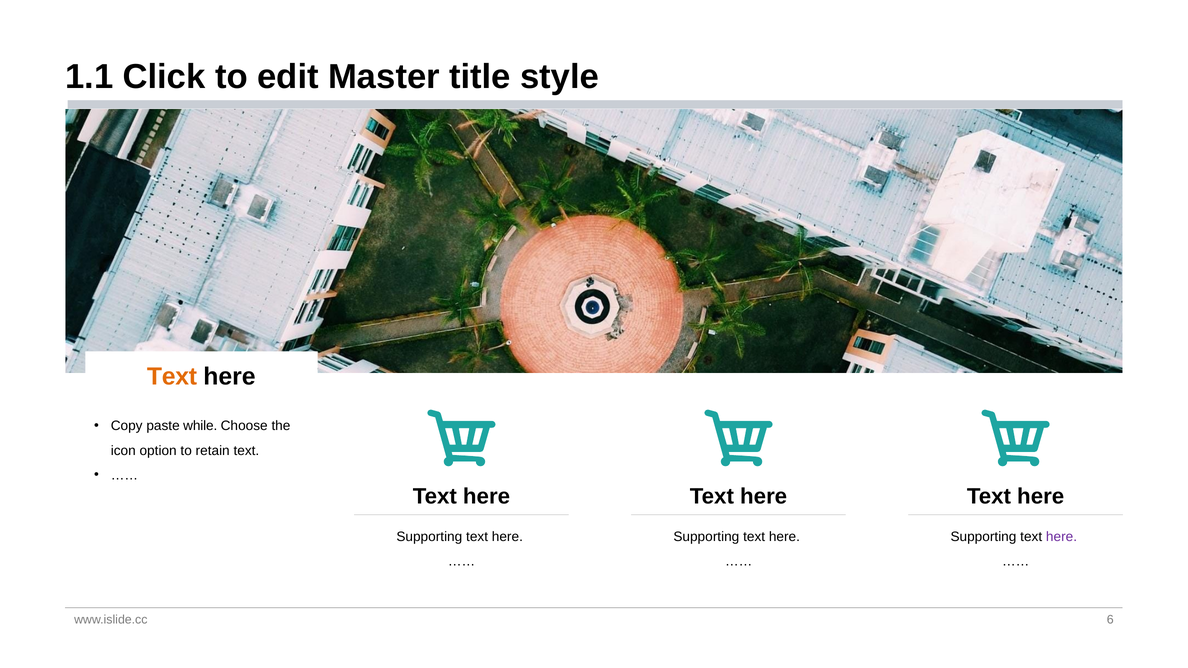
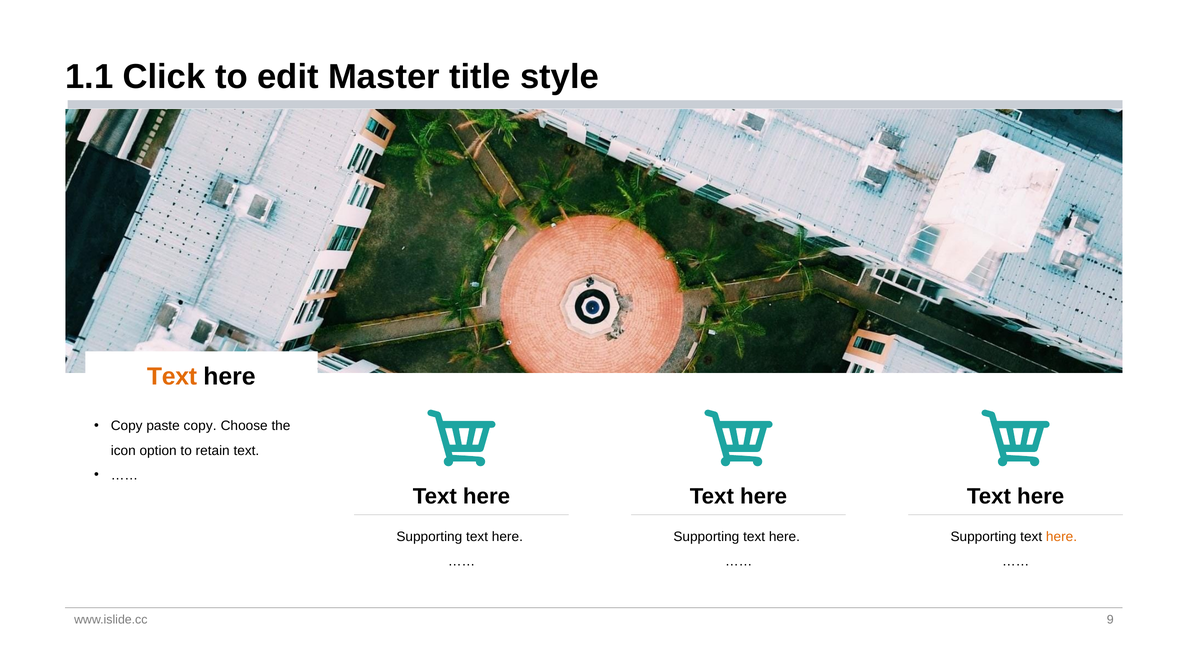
paste while: while -> copy
here at (1062, 537) colour: purple -> orange
6: 6 -> 9
